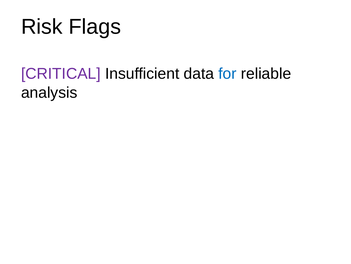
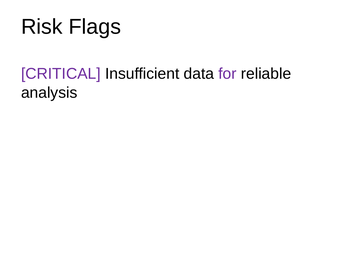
for colour: blue -> purple
